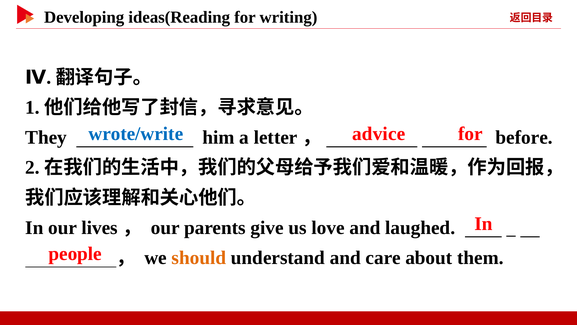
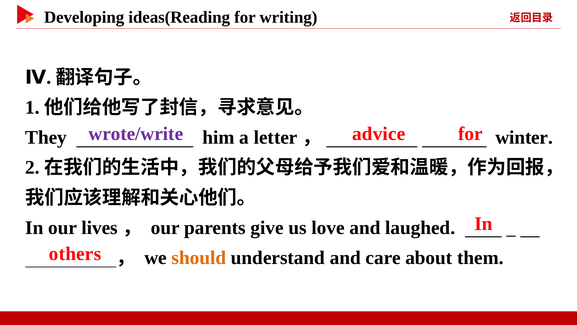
wrote/write colour: blue -> purple
before: before -> winter
people: people -> others
